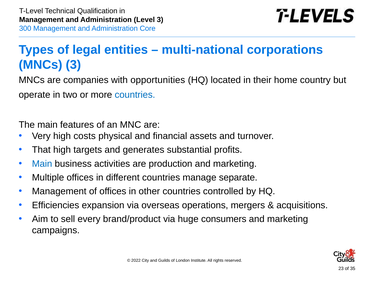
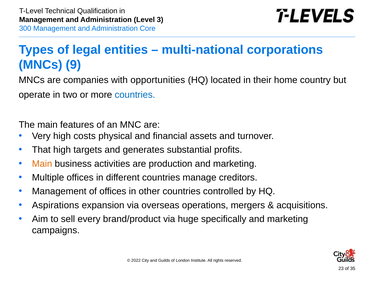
MNCs 3: 3 -> 9
Main at (42, 163) colour: blue -> orange
separate: separate -> creditors
Efficiencies: Efficiencies -> Aspirations
consumers: consumers -> specifically
